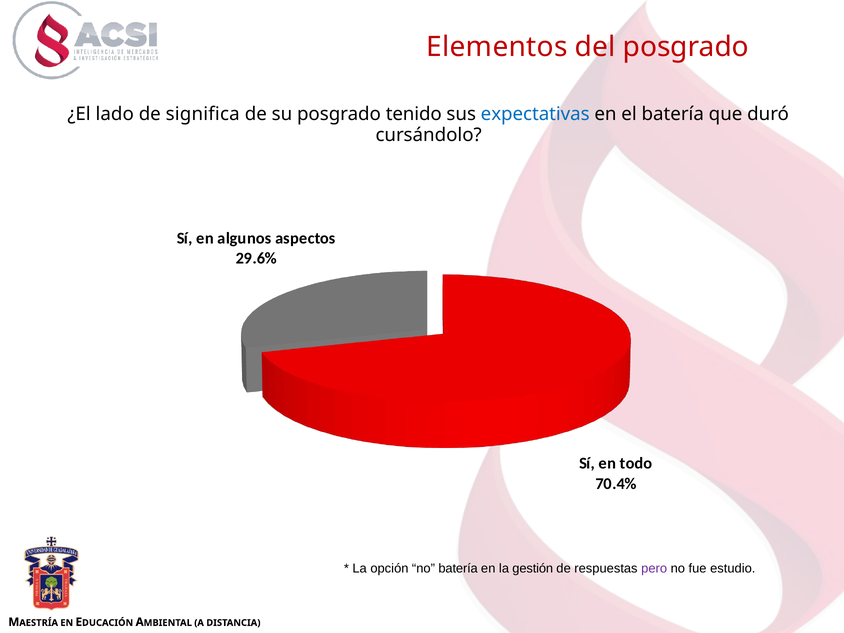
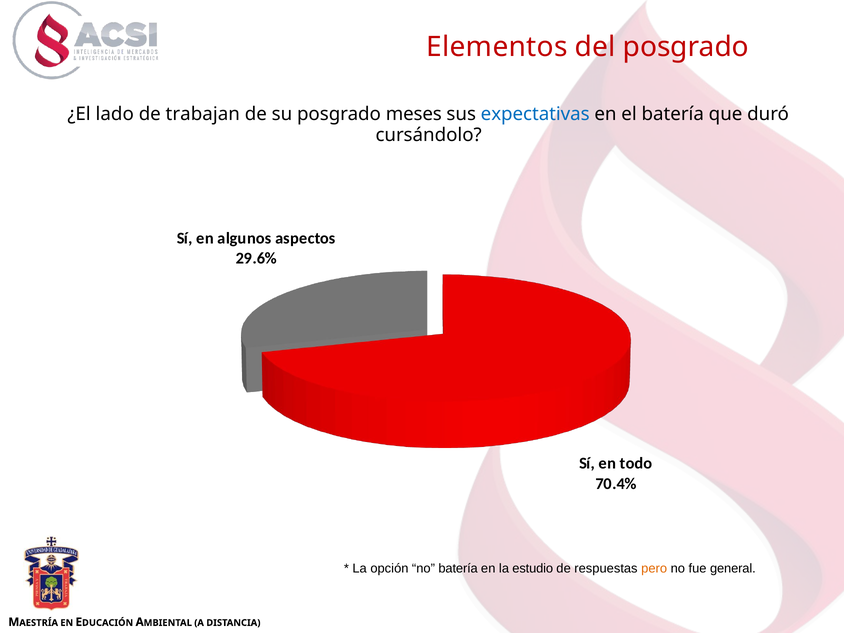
significa: significa -> trabajan
tenido: tenido -> meses
gestión: gestión -> estudio
pero colour: purple -> orange
estudio: estudio -> general
